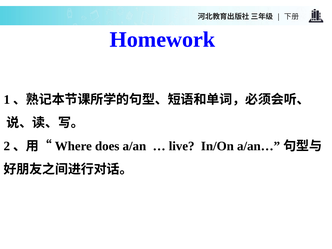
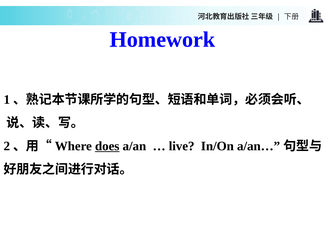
does underline: none -> present
